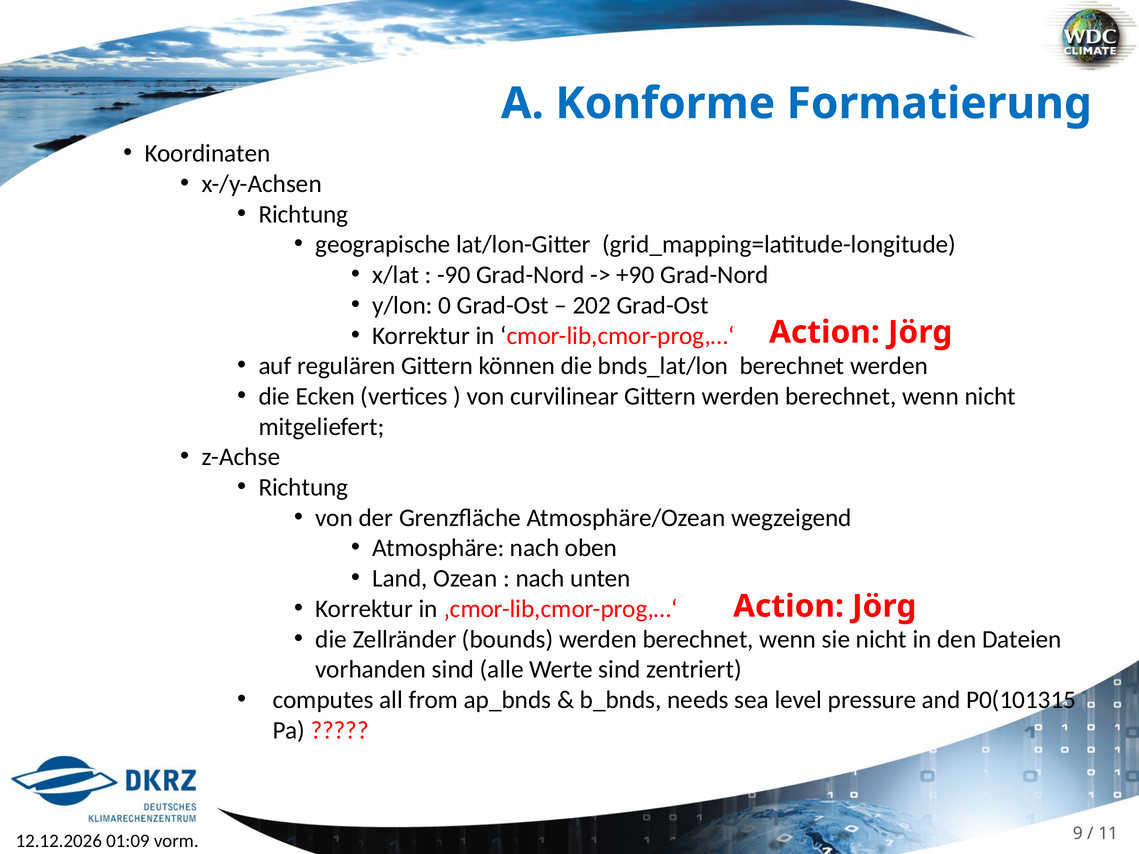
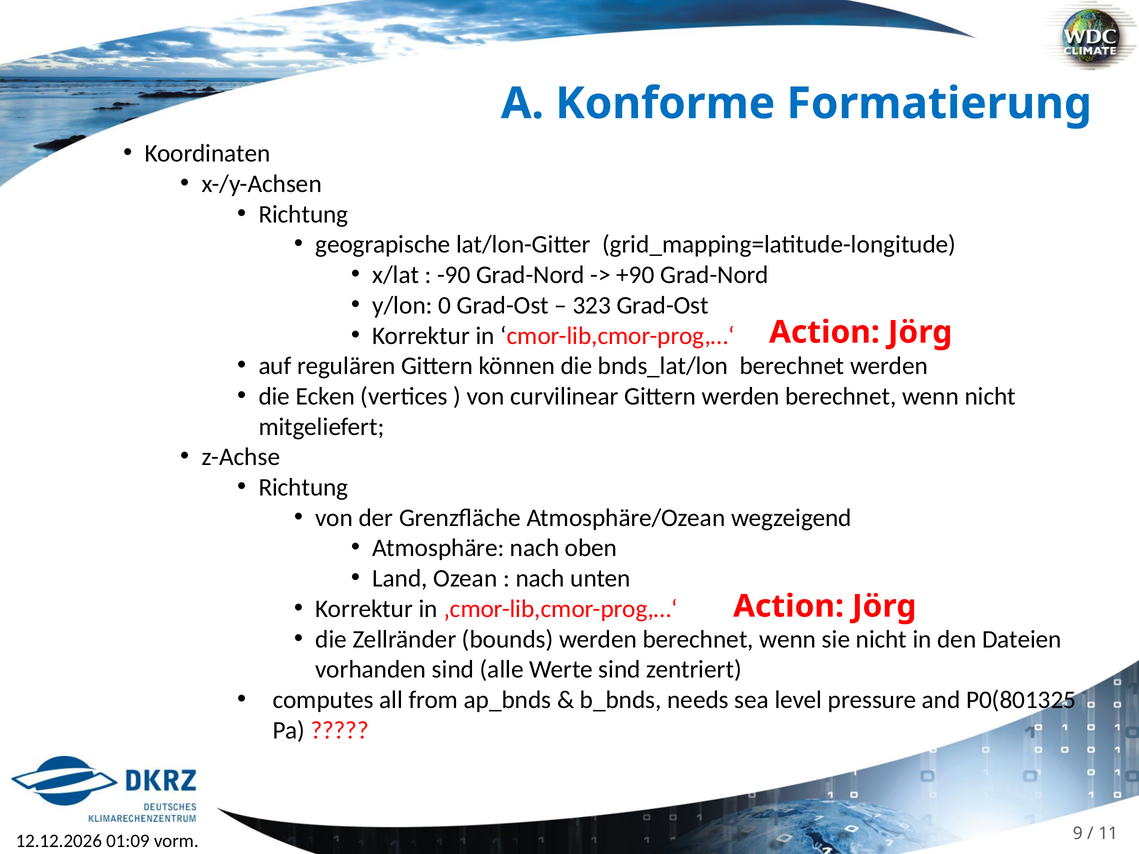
202: 202 -> 323
P0(101315: P0(101315 -> P0(801325
